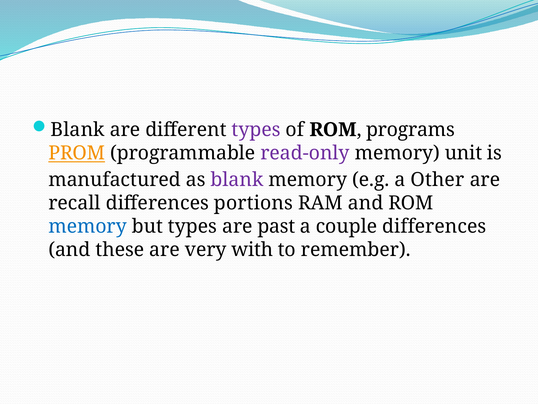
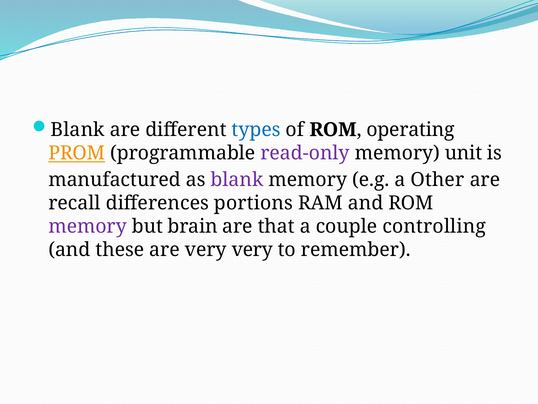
types at (256, 130) colour: purple -> blue
programs: programs -> operating
memory at (88, 226) colour: blue -> purple
but types: types -> brain
past: past -> that
couple differences: differences -> controlling
very with: with -> very
